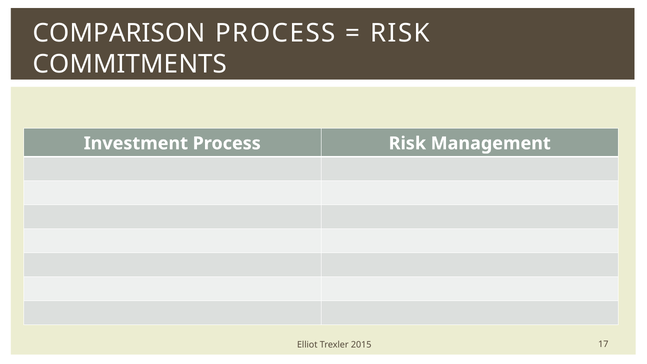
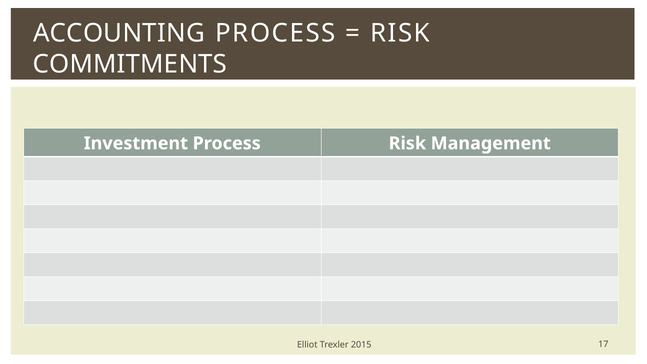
COMPARISON: COMPARISON -> ACCOUNTING
